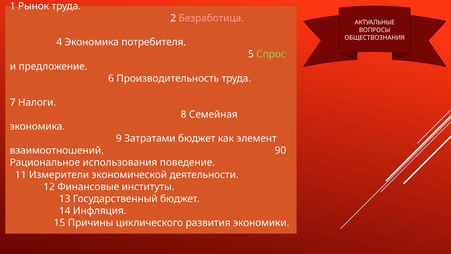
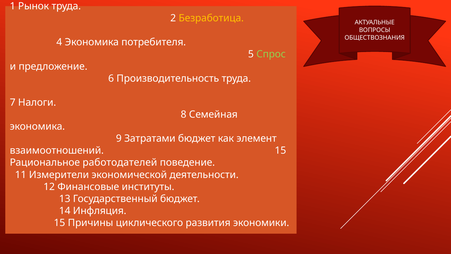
Безработица colour: pink -> yellow
взаимоотношений 90: 90 -> 15
использования: использования -> работодателей
